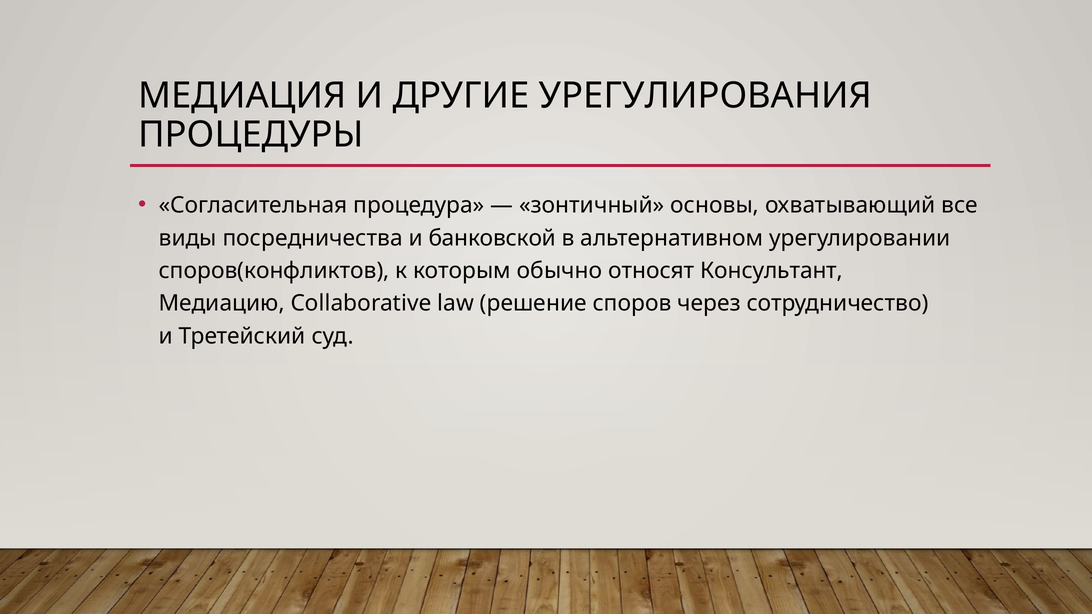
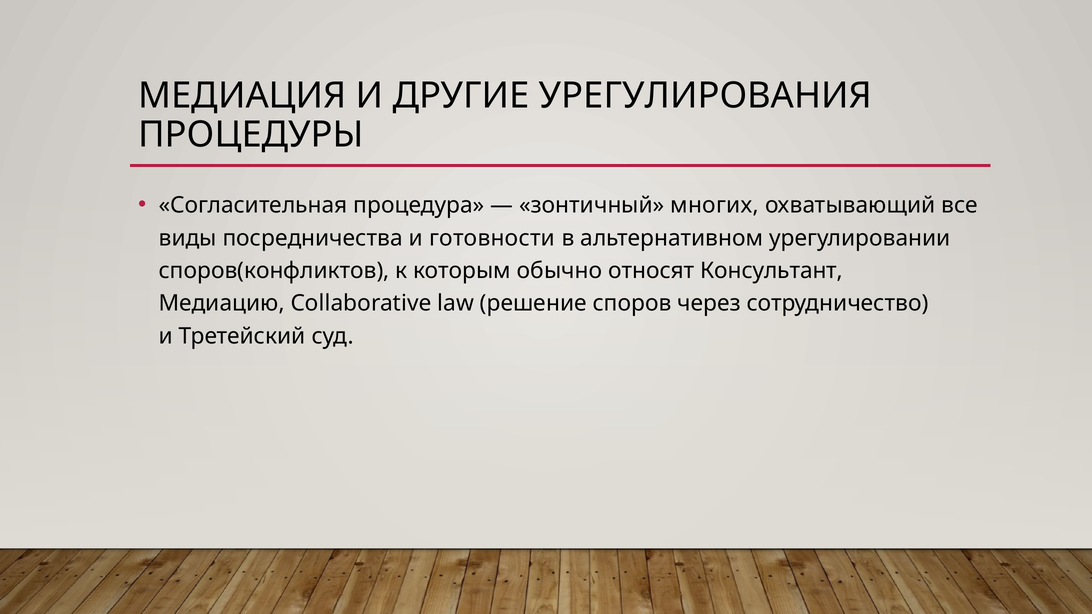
основы: основы -> многих
банковской: банковской -> готовности
